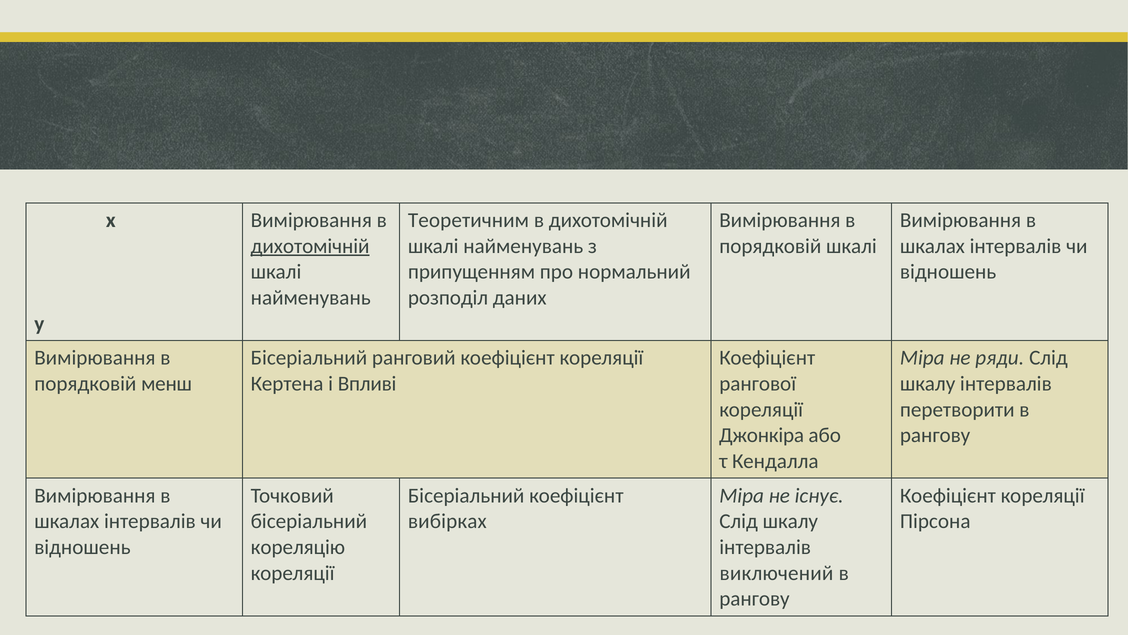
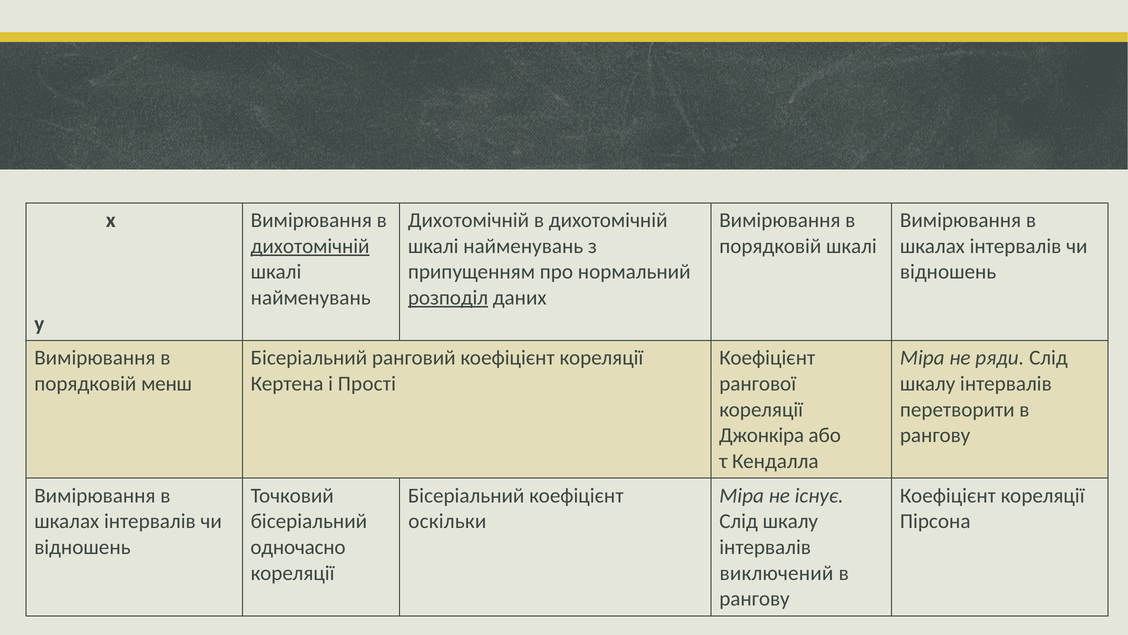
Теоретичним at (468, 220): Теоретичним -> Дихотомічній
розподіл underline: none -> present
Впливі: Впливі -> Прості
вибірках: вибірках -> оскільки
кореляцію: кореляцію -> одночасно
